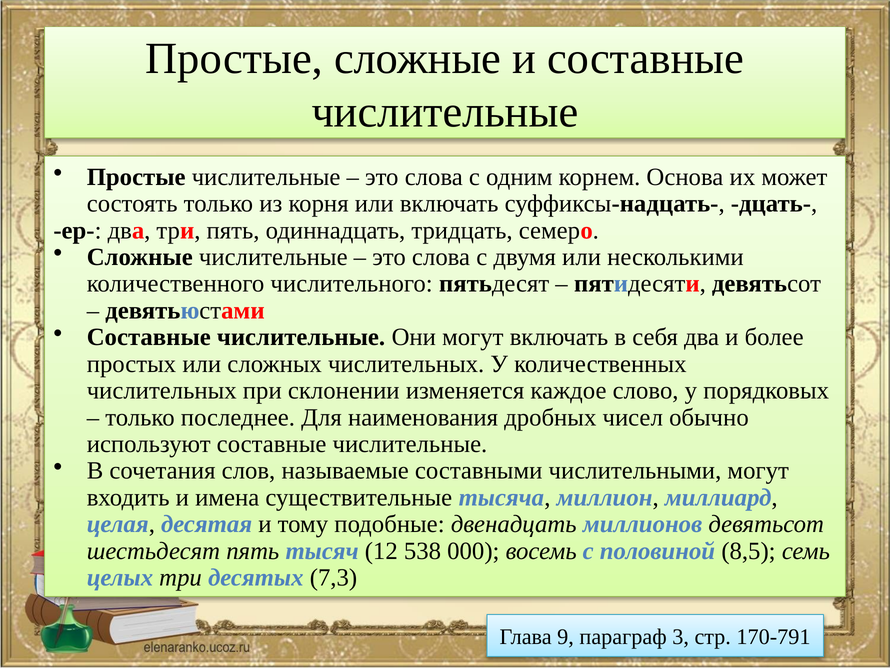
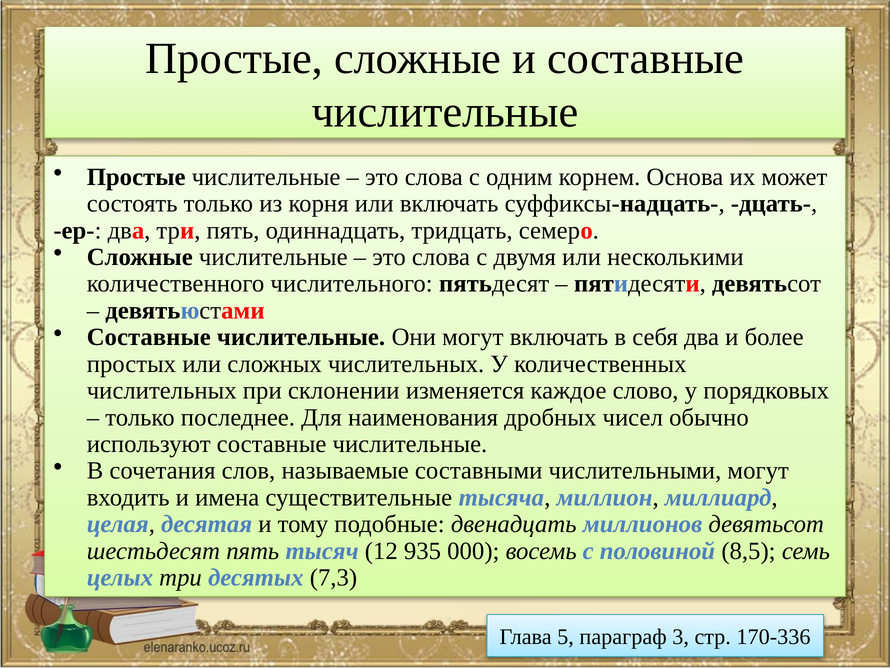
538: 538 -> 935
9: 9 -> 5
170-791: 170-791 -> 170-336
